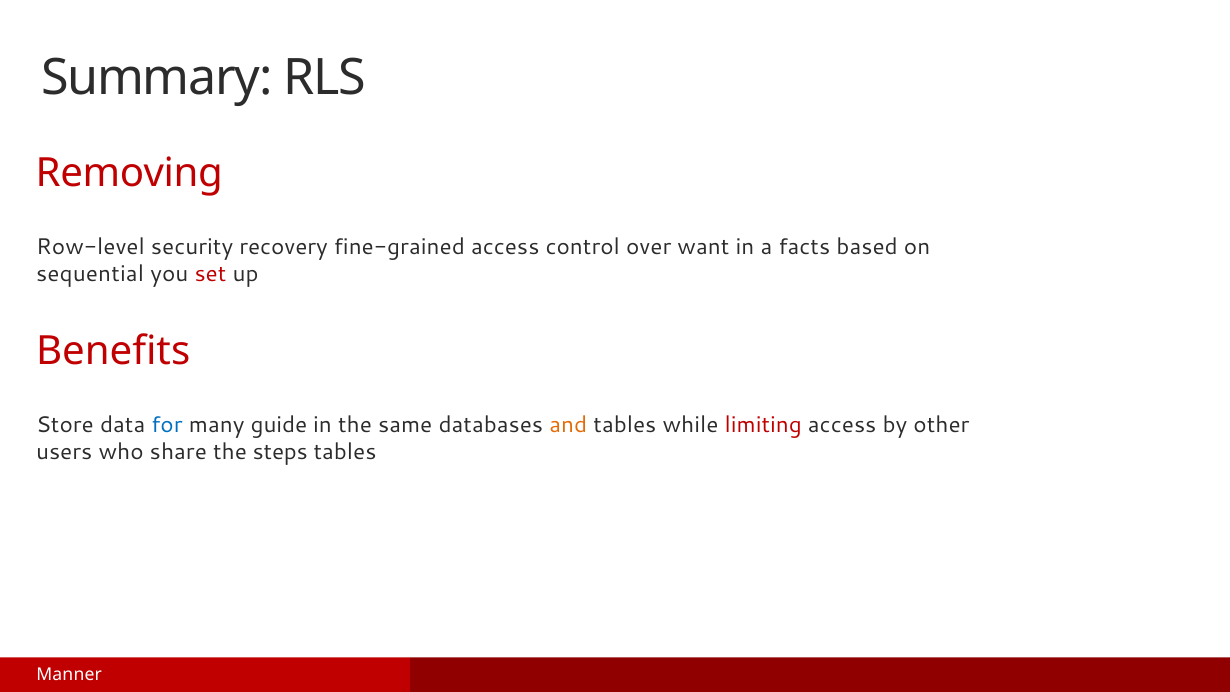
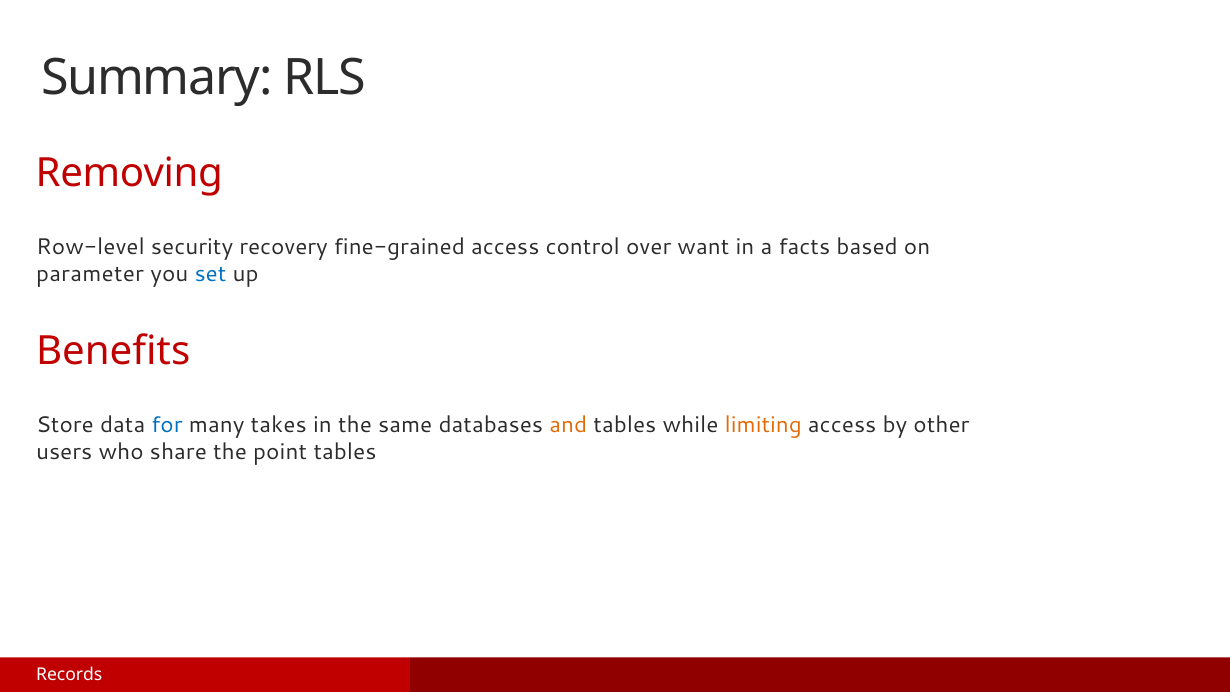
sequential: sequential -> parameter
set colour: red -> blue
guide: guide -> takes
limiting colour: red -> orange
steps: steps -> point
Manner: Manner -> Records
